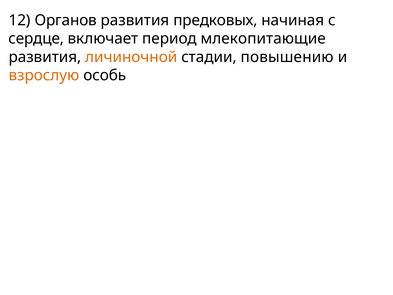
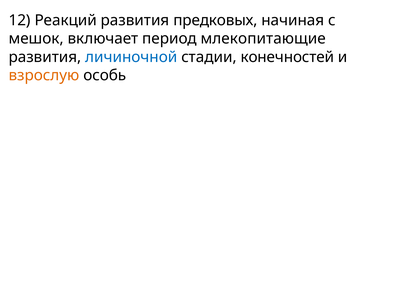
Органов: Органов -> Реакций
сердце: сердце -> мешок
личиночной colour: orange -> blue
повышению: повышению -> конечностей
